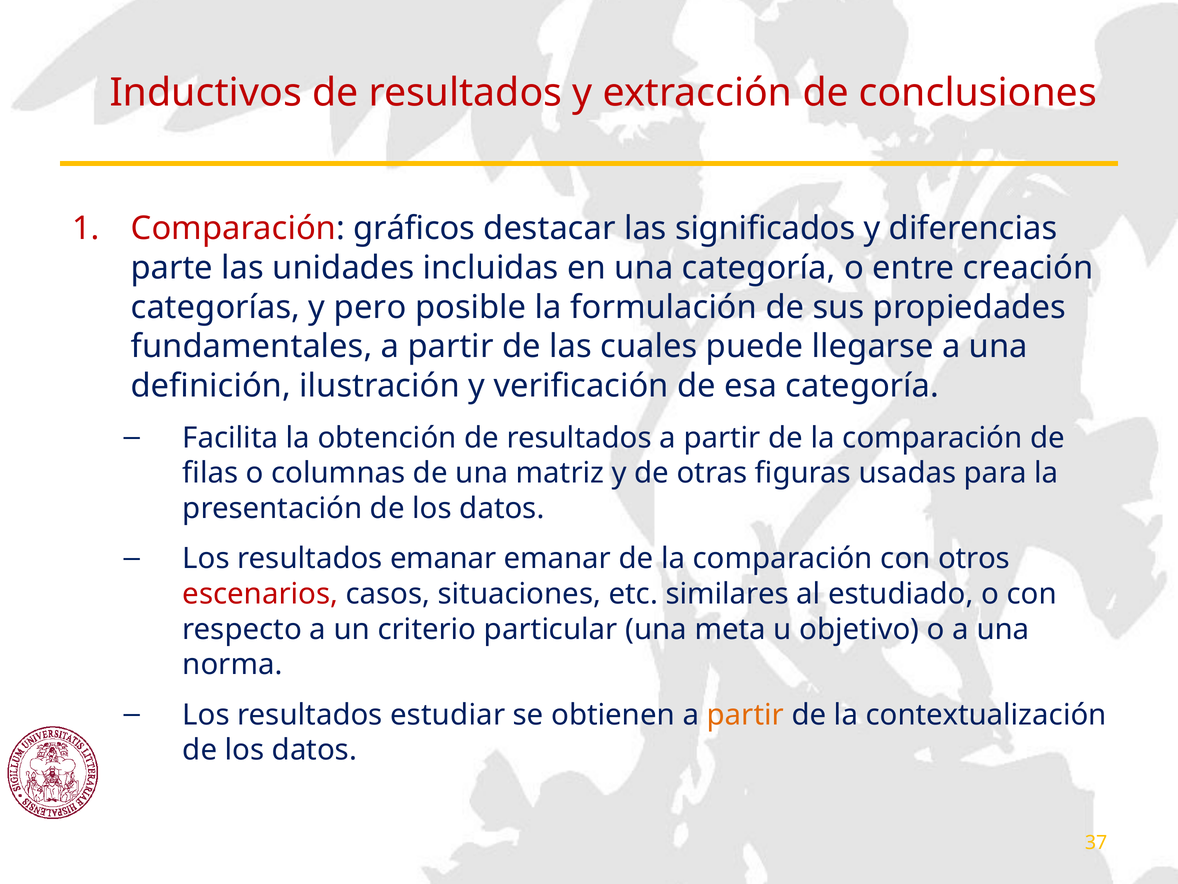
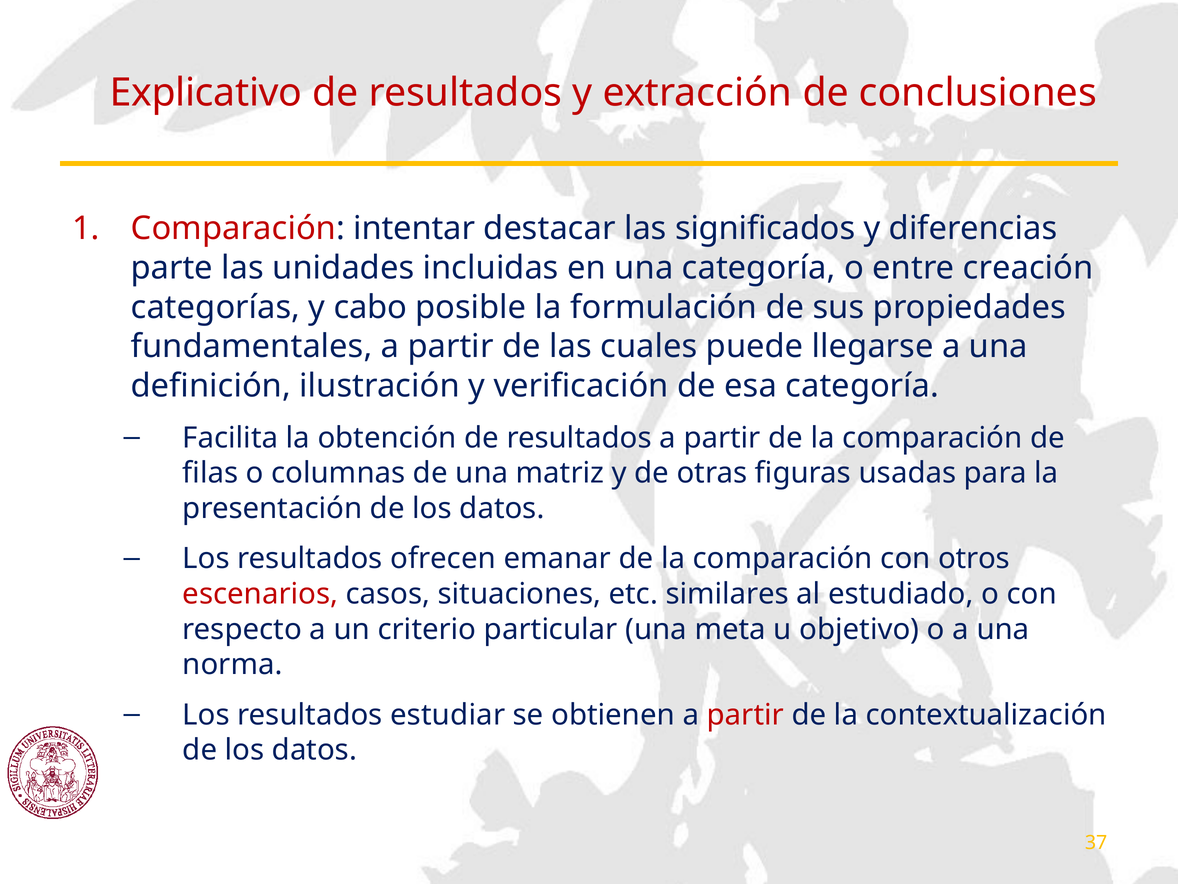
Inductivos: Inductivos -> Explicativo
gráficos: gráficos -> intentar
pero: pero -> cabo
resultados emanar: emanar -> ofrecen
partir at (745, 714) colour: orange -> red
